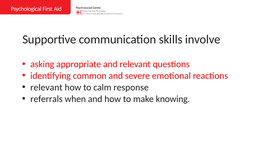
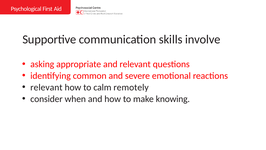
response: response -> remotely
referrals: referrals -> consider
